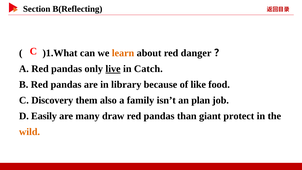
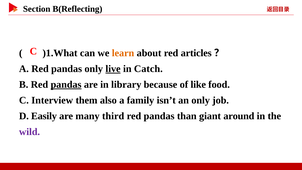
danger: danger -> articles
pandas at (66, 84) underline: none -> present
Discovery: Discovery -> Interview
an plan: plan -> only
draw: draw -> third
protect: protect -> around
wild colour: orange -> purple
